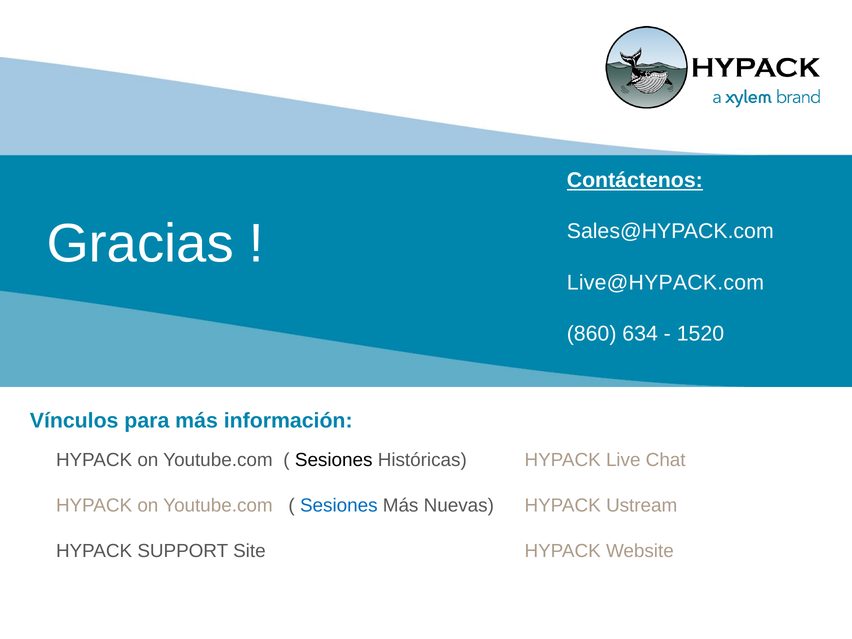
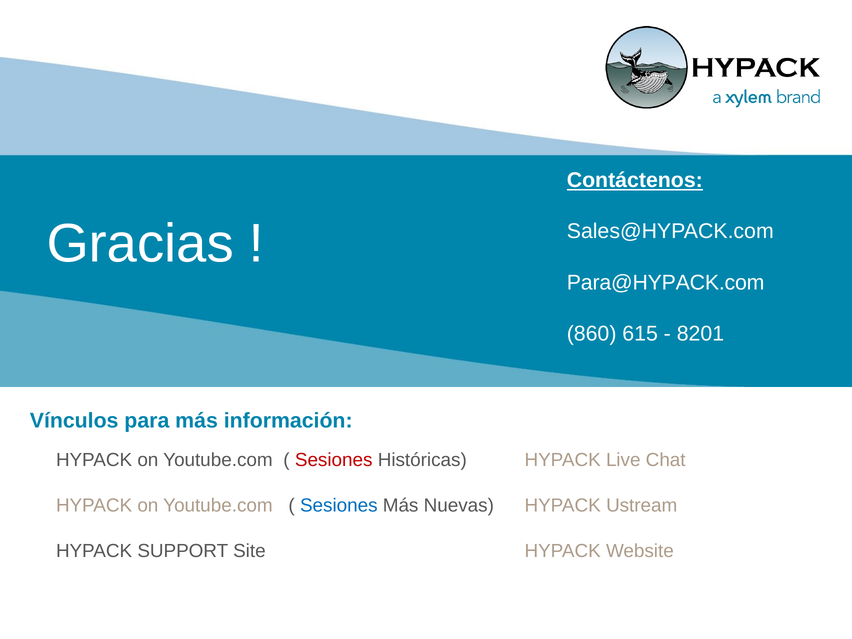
Live@HYPACK.com: Live@HYPACK.com -> Para@HYPACK.com
634: 634 -> 615
1520: 1520 -> 8201
Sesiones at (334, 460) colour: black -> red
